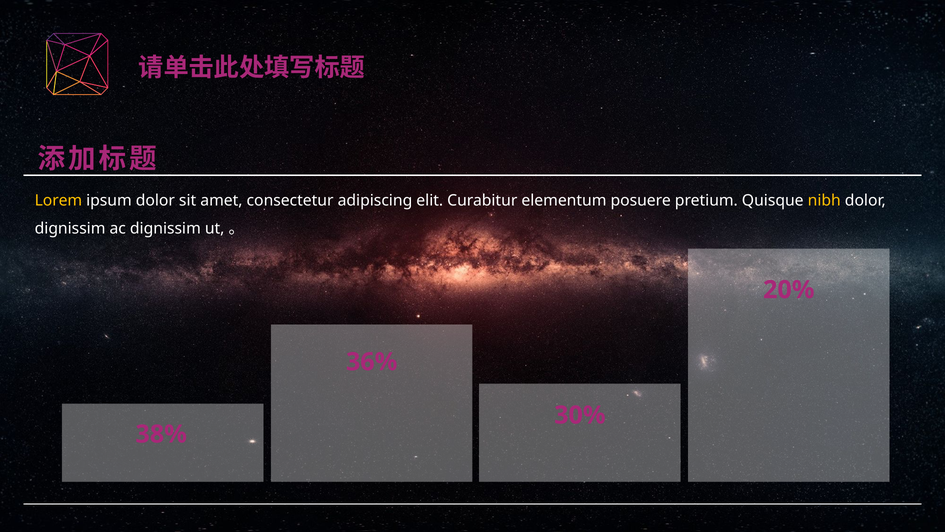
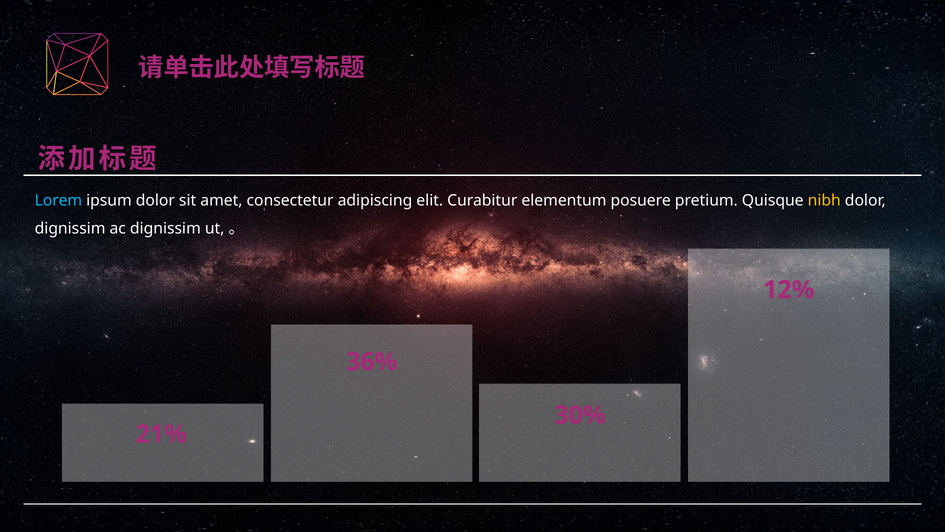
Lorem colour: yellow -> light blue
20%: 20% -> 12%
38%: 38% -> 21%
